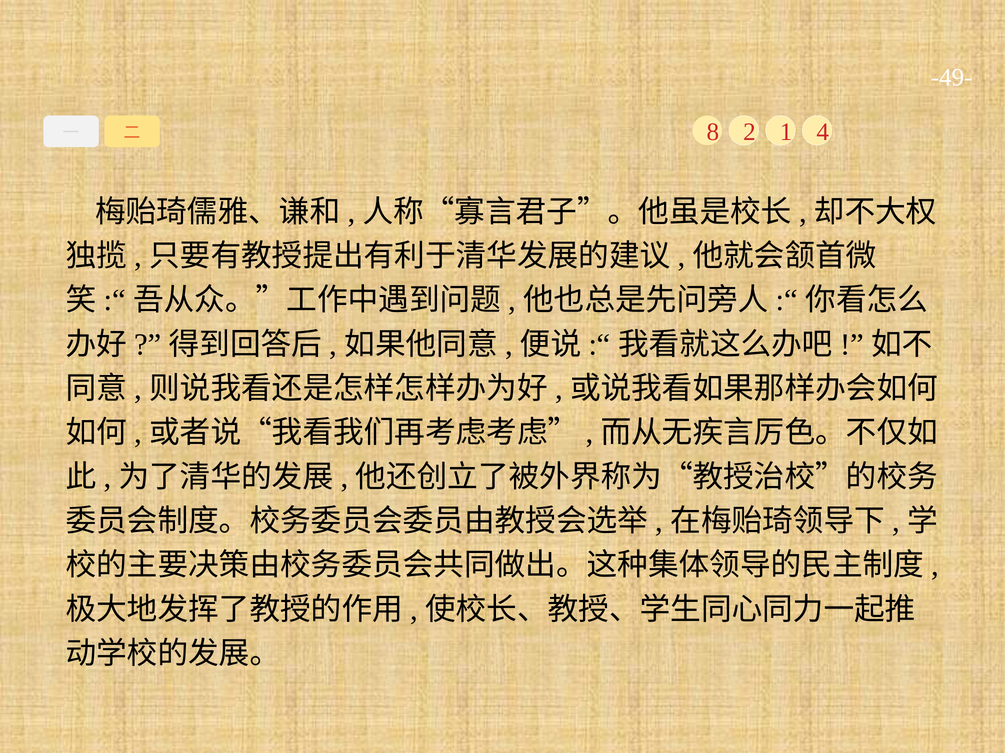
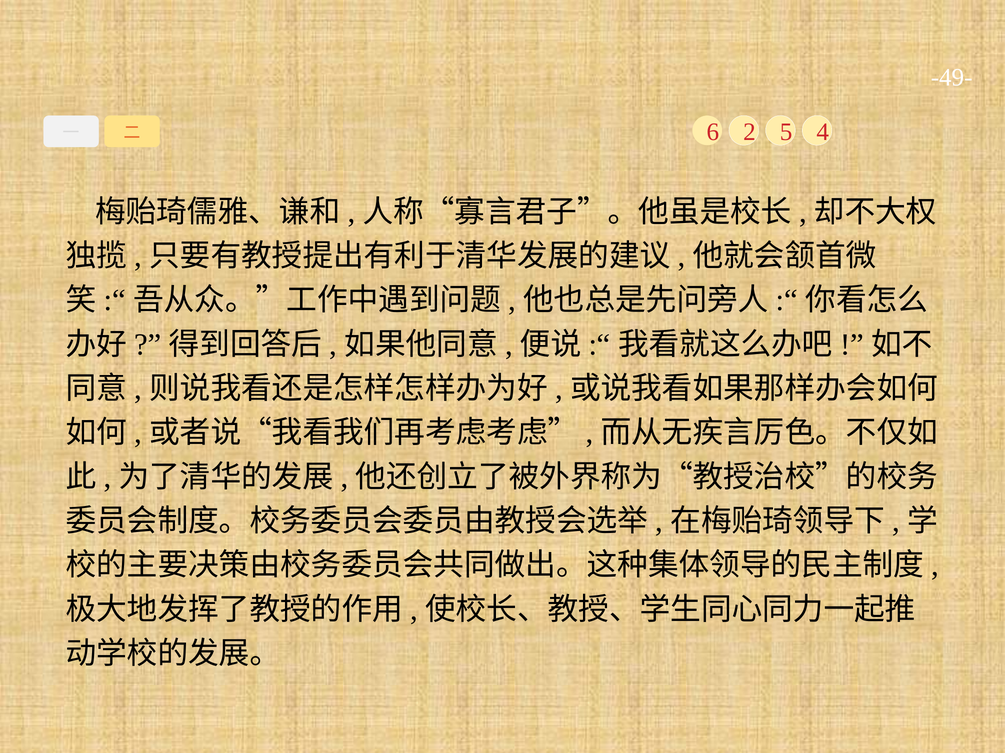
8: 8 -> 6
1: 1 -> 5
